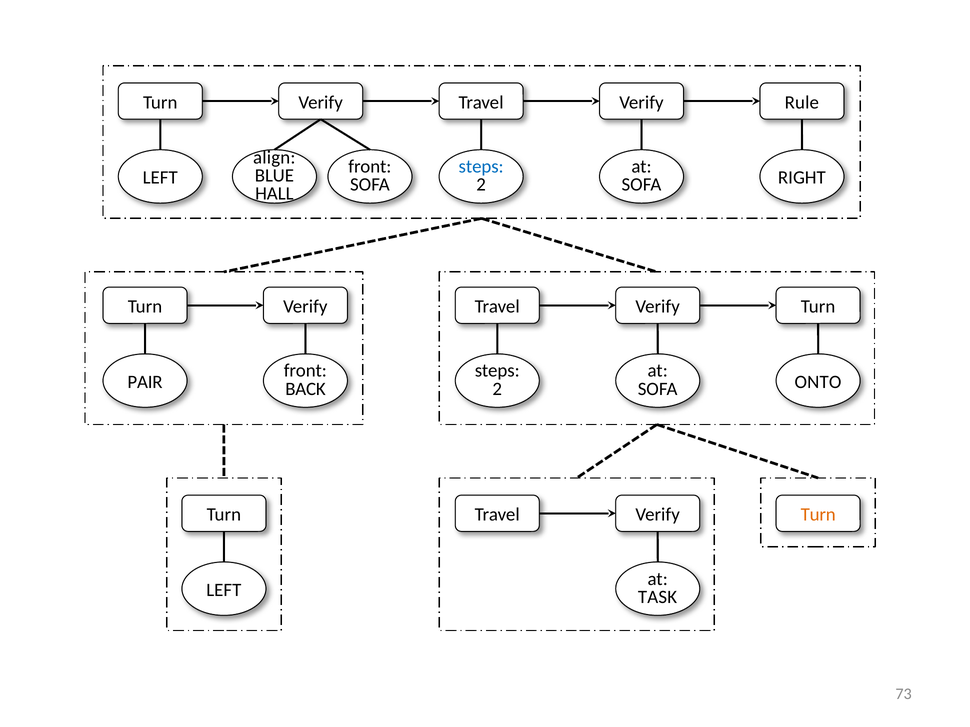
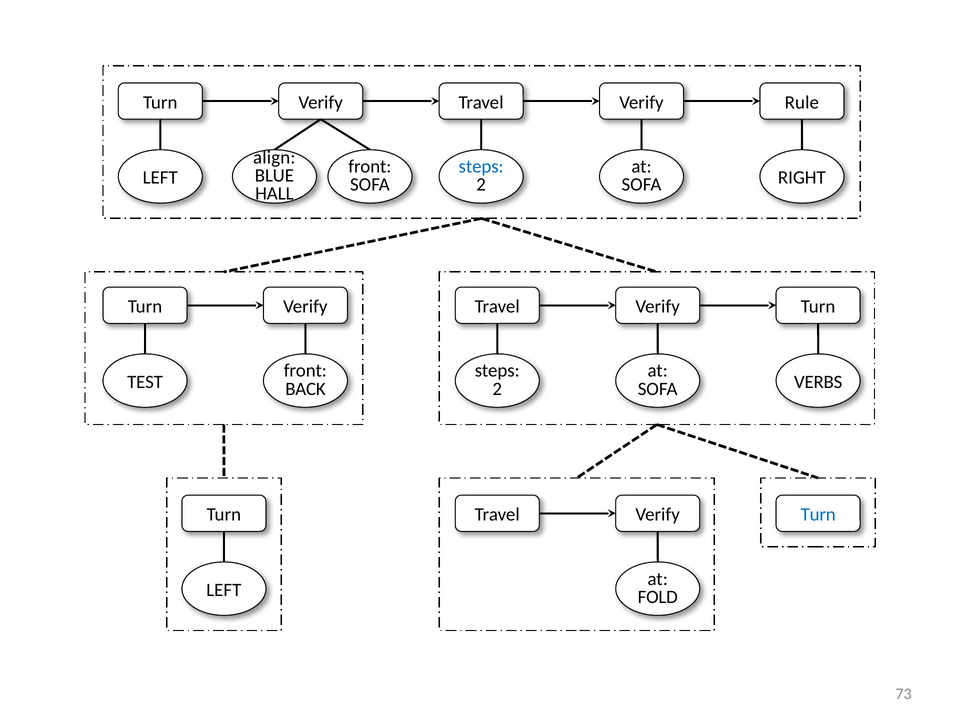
PAIR: PAIR -> TEST
ONTO: ONTO -> VERBS
Turn at (818, 515) colour: orange -> blue
TASK: TASK -> FOLD
